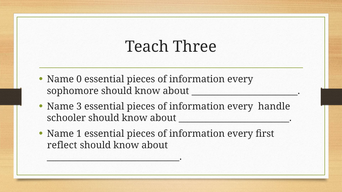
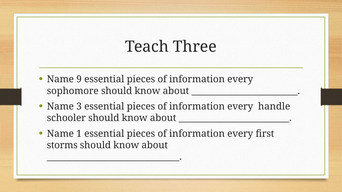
0: 0 -> 9
reflect: reflect -> storms
